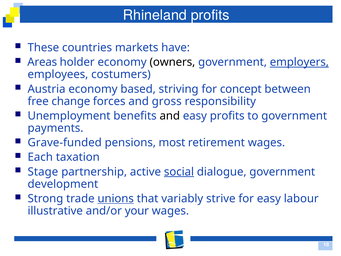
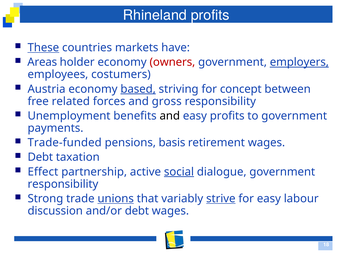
These underline: none -> present
owners colour: black -> red
based underline: none -> present
change: change -> related
Grave-funded: Grave-funded -> Trade-funded
most: most -> basis
Each at (40, 157): Each -> Debt
Stage: Stage -> Effect
development at (63, 184): development -> responsibility
strive underline: none -> present
illustrative: illustrative -> discussion
and/or your: your -> debt
